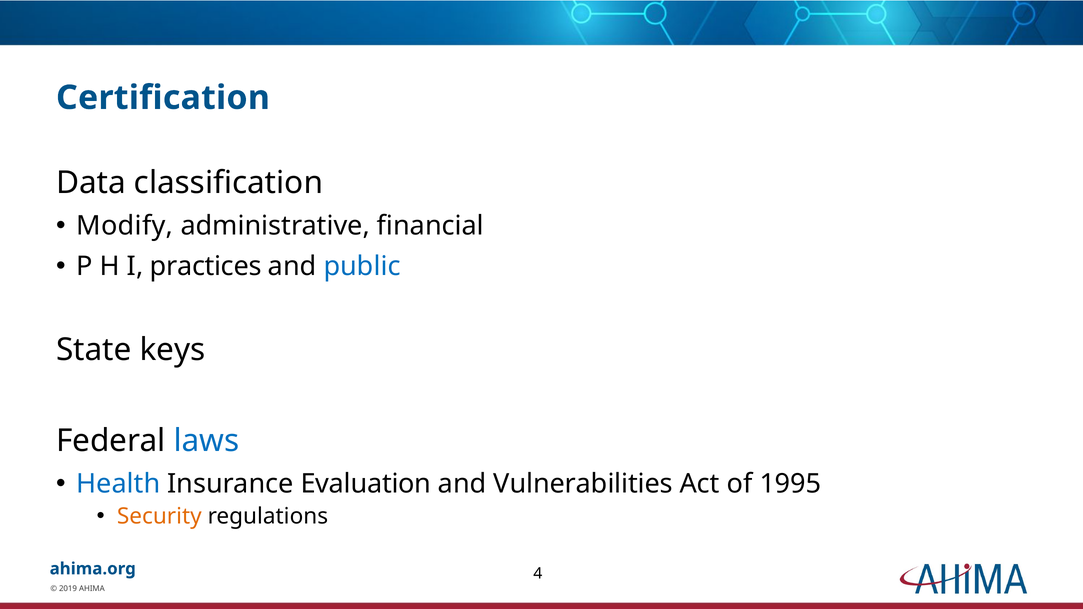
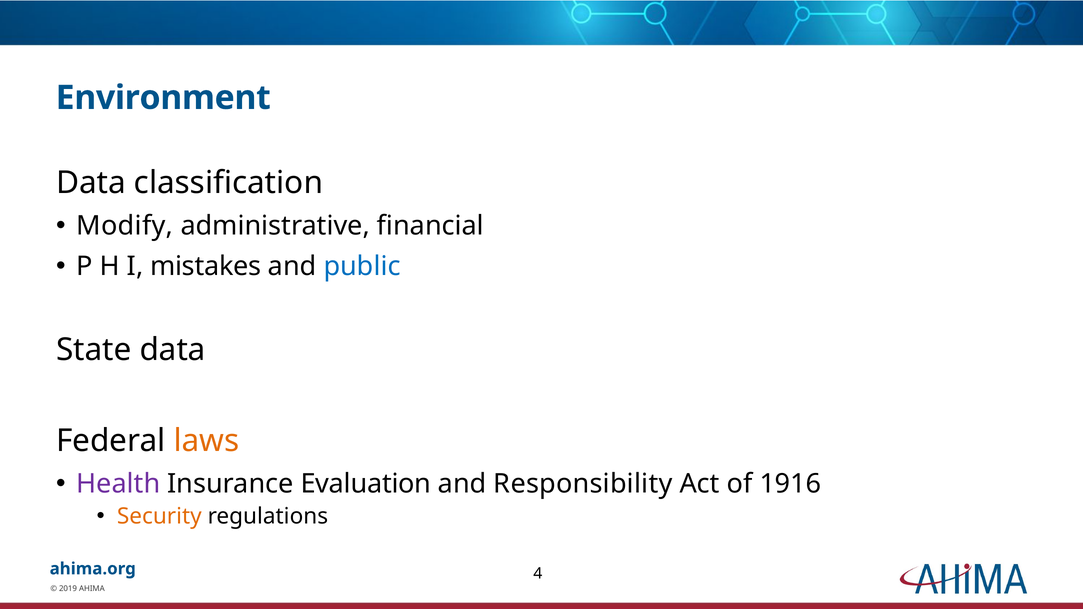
Certification: Certification -> Environment
practices: practices -> mistakes
State keys: keys -> data
laws colour: blue -> orange
Health colour: blue -> purple
Vulnerabilities: Vulnerabilities -> Responsibility
1995: 1995 -> 1916
